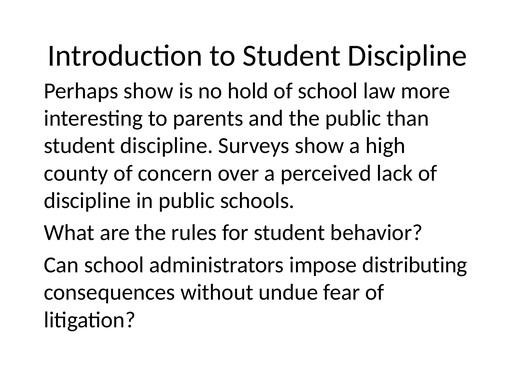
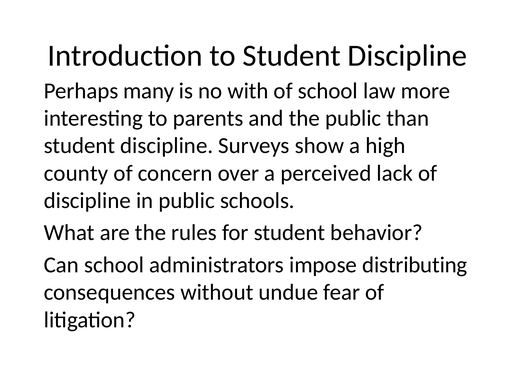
Perhaps show: show -> many
hold: hold -> with
